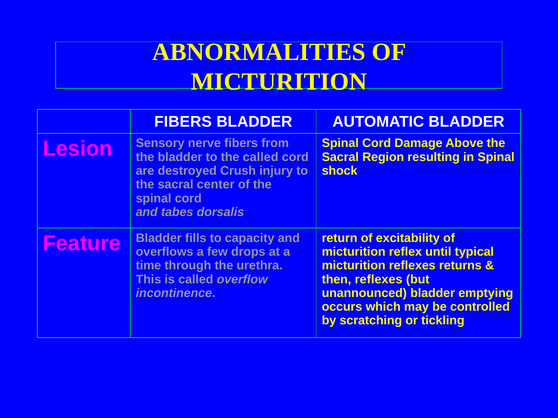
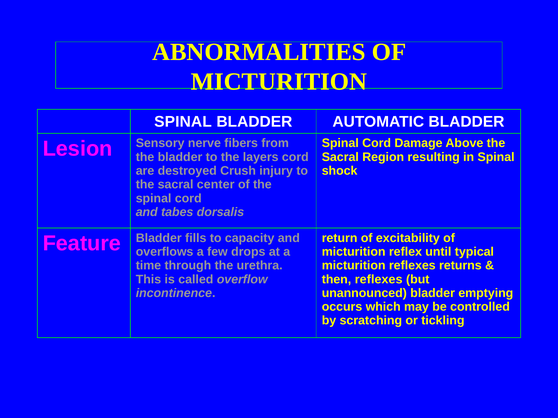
FIBERS at (183, 122): FIBERS -> SPINAL
the called: called -> layers
